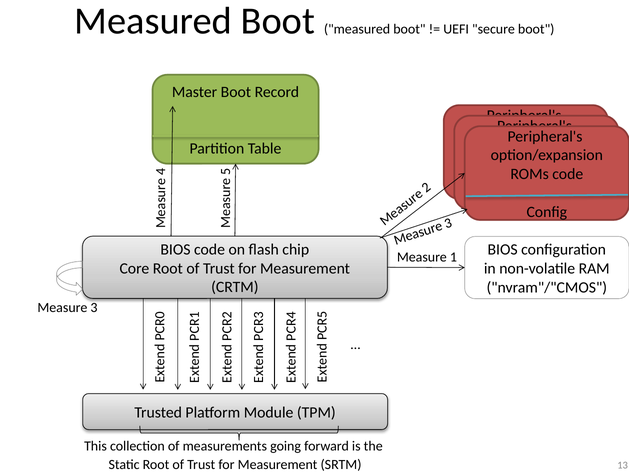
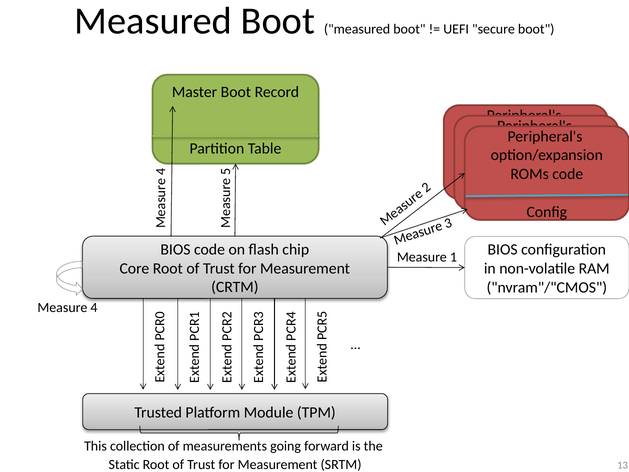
Measure 3: 3 -> 4
